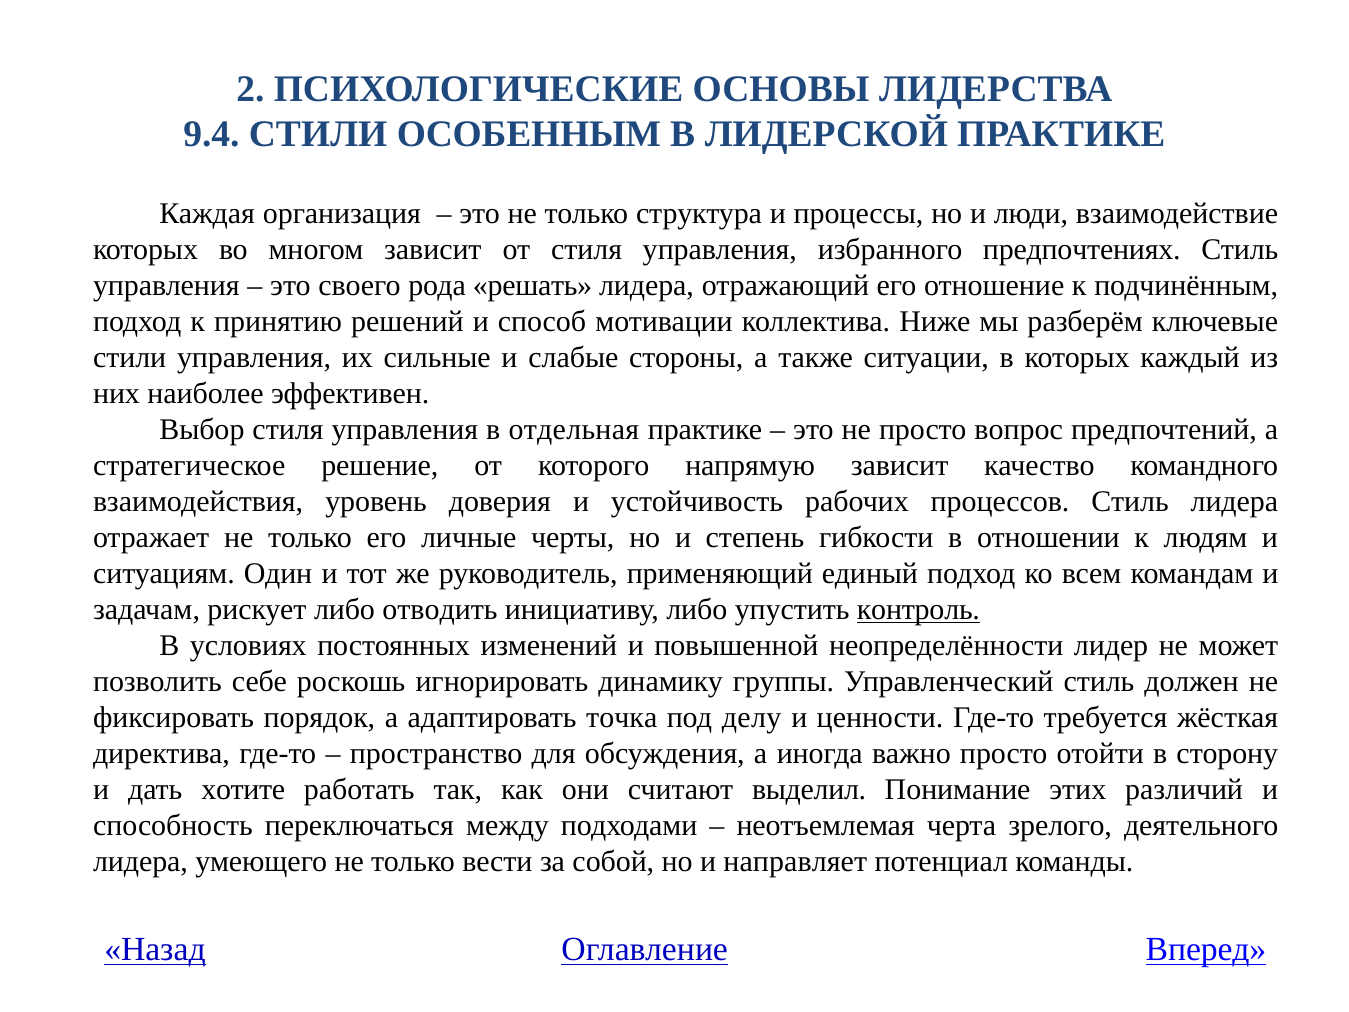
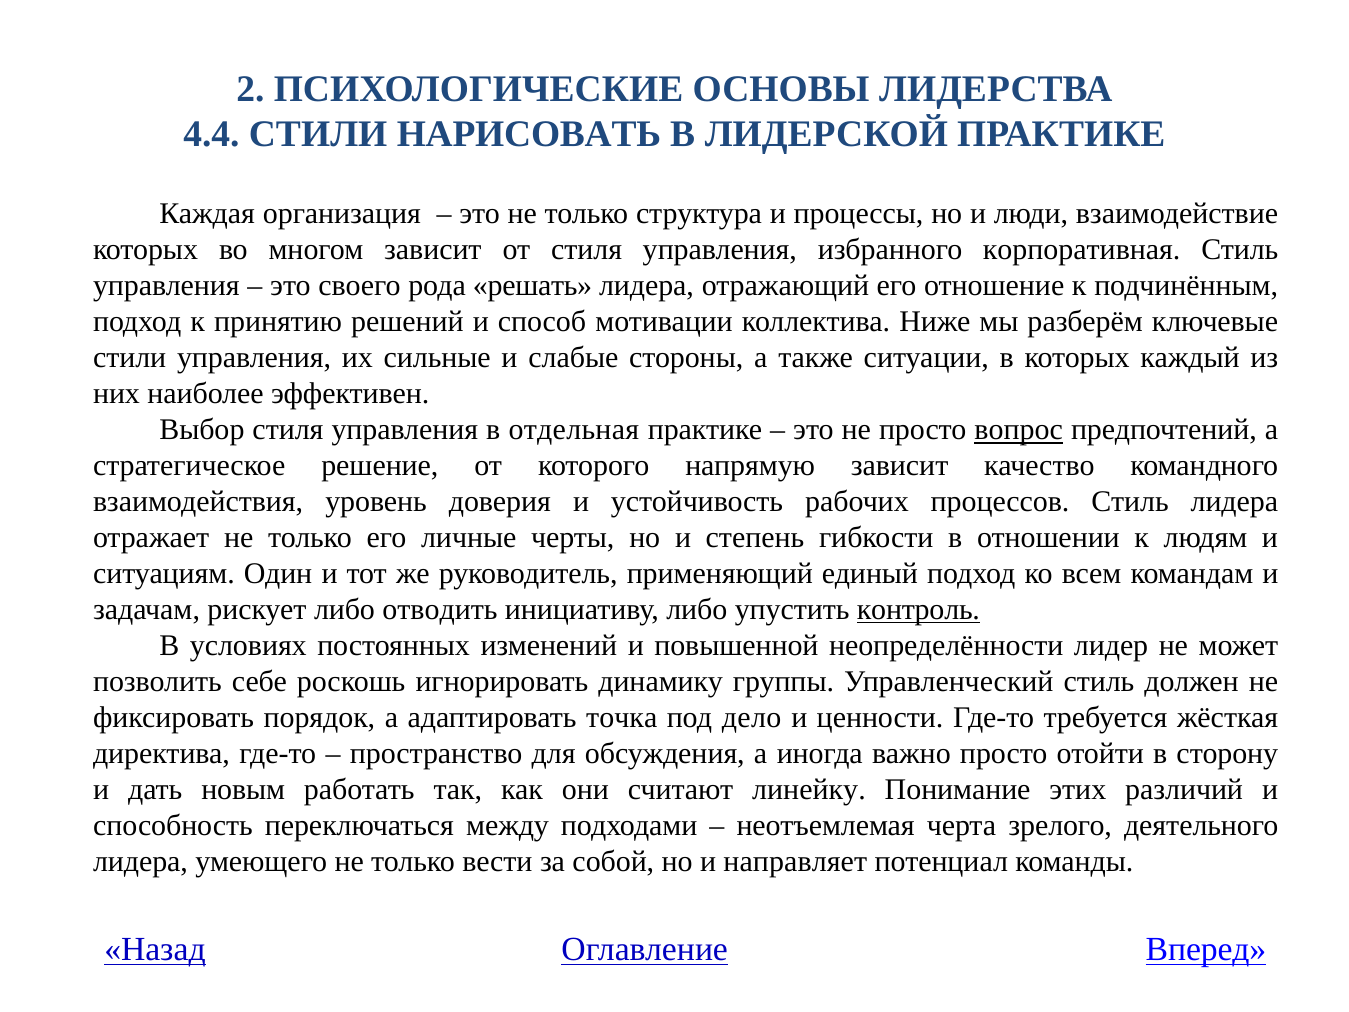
9.4: 9.4 -> 4.4
ОСОБЕННЫМ: ОСОБЕННЫМ -> НАРИСОВАТЬ
предпочтениях: предпочтениях -> корпоративная
вопрос underline: none -> present
делу: делу -> дело
хотите: хотите -> новым
выделил: выделил -> линейку
